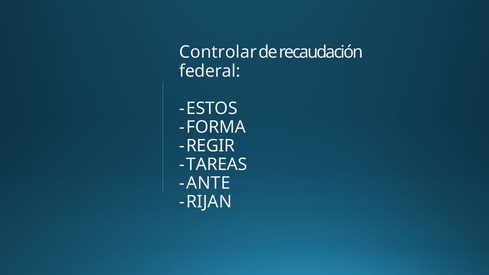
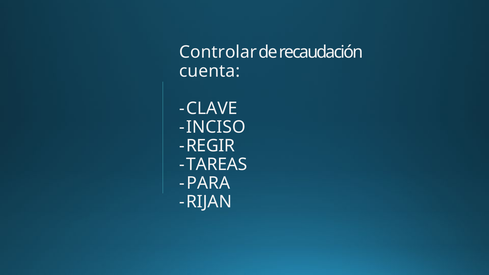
federal: federal -> cuenta
ESTOS: ESTOS -> CLAVE
FORMA: FORMA -> INCISO
ANTE: ANTE -> PARA
